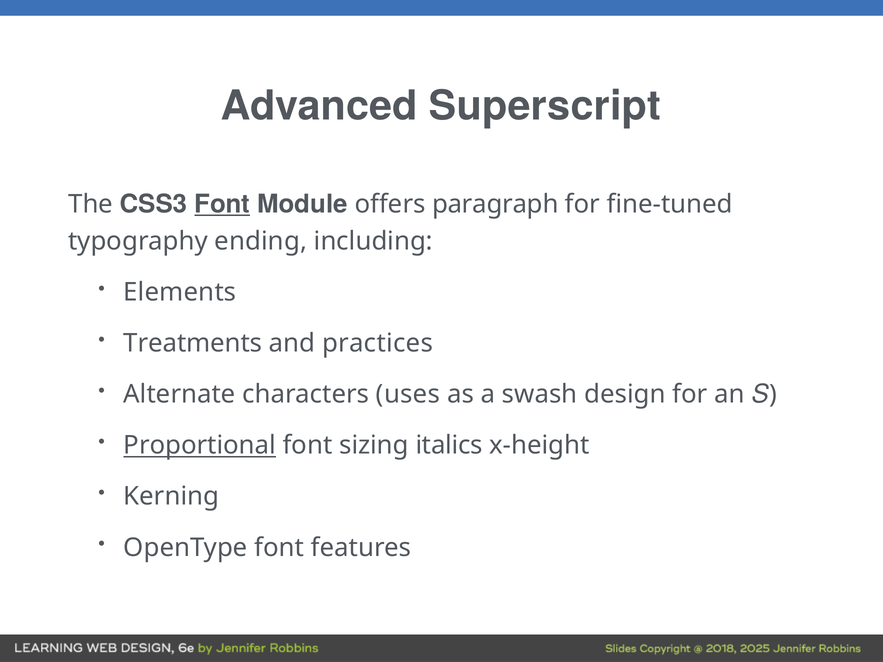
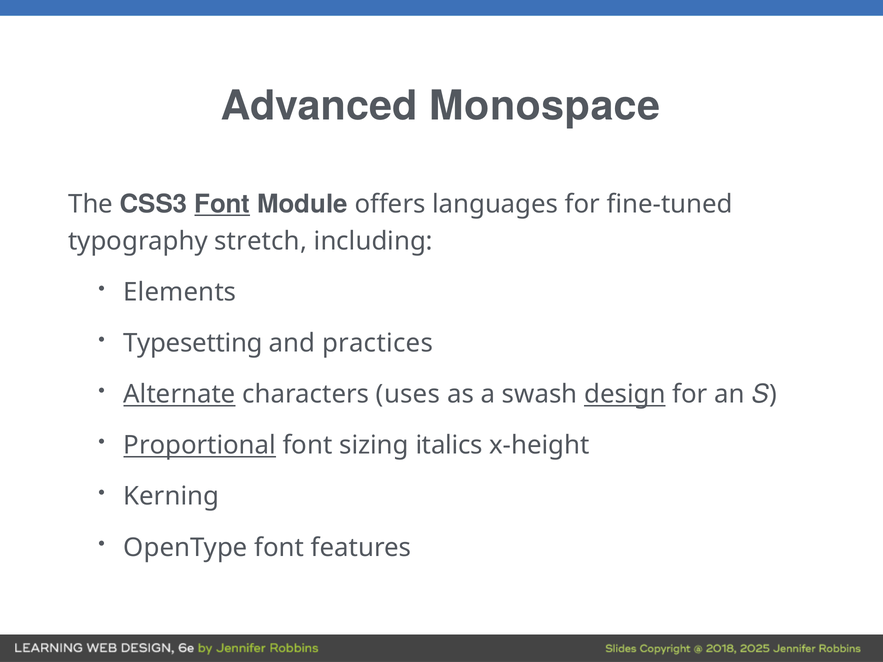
Superscript: Superscript -> Monospace
paragraph: paragraph -> languages
ending: ending -> stretch
Treatments: Treatments -> Typesetting
Alternate underline: none -> present
design underline: none -> present
